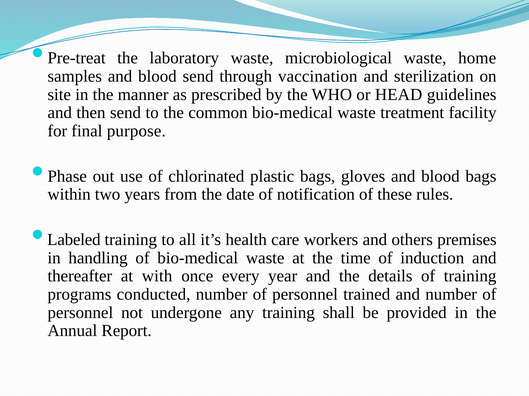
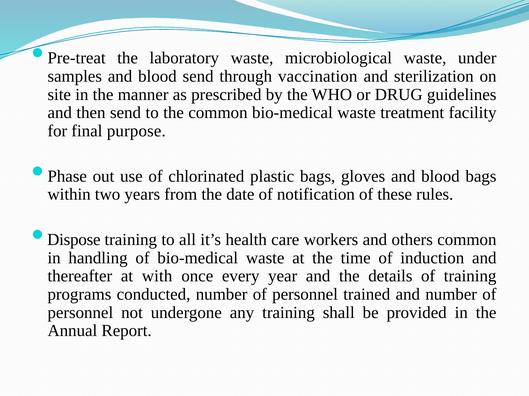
home: home -> under
HEAD: HEAD -> DRUG
Labeled: Labeled -> Dispose
others premises: premises -> common
